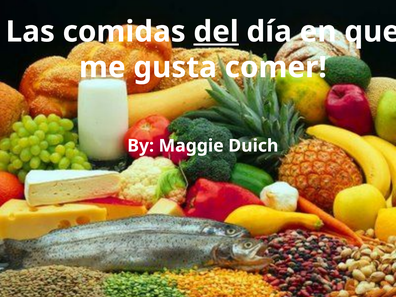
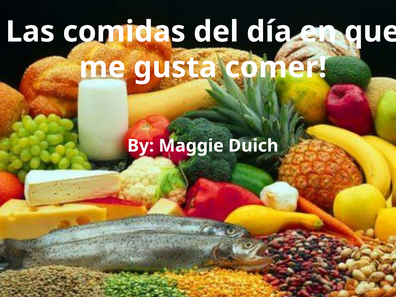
del underline: present -> none
